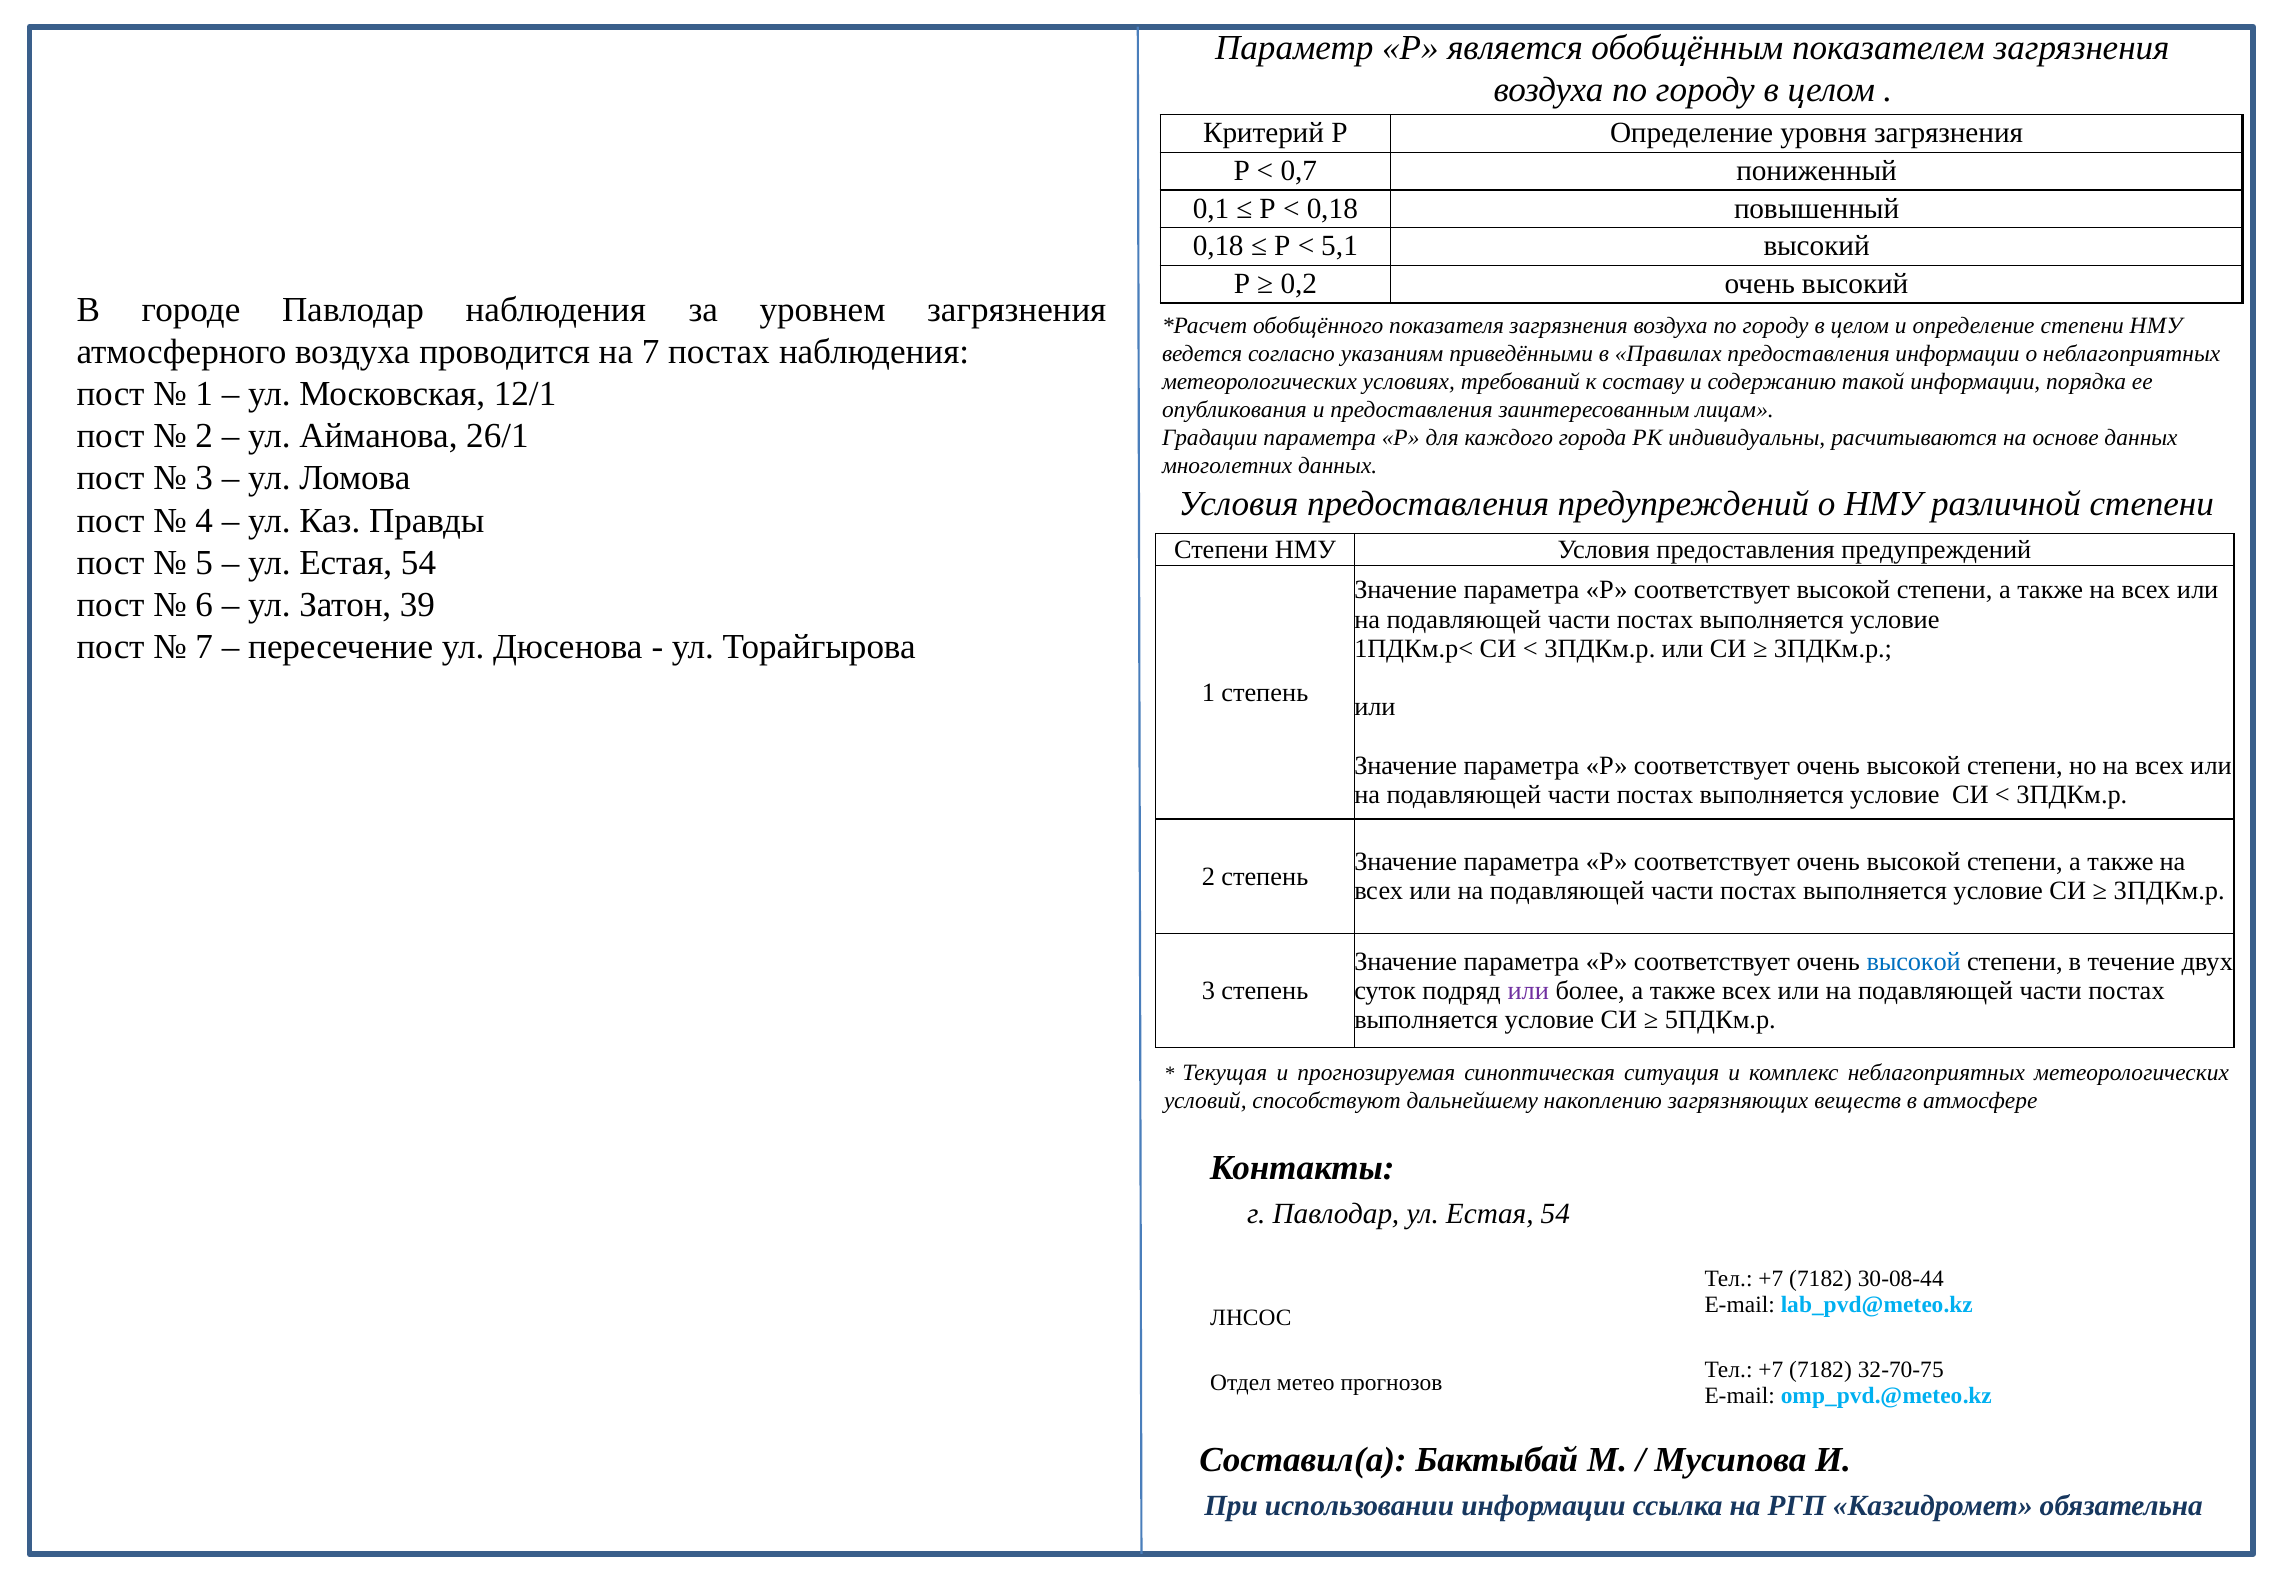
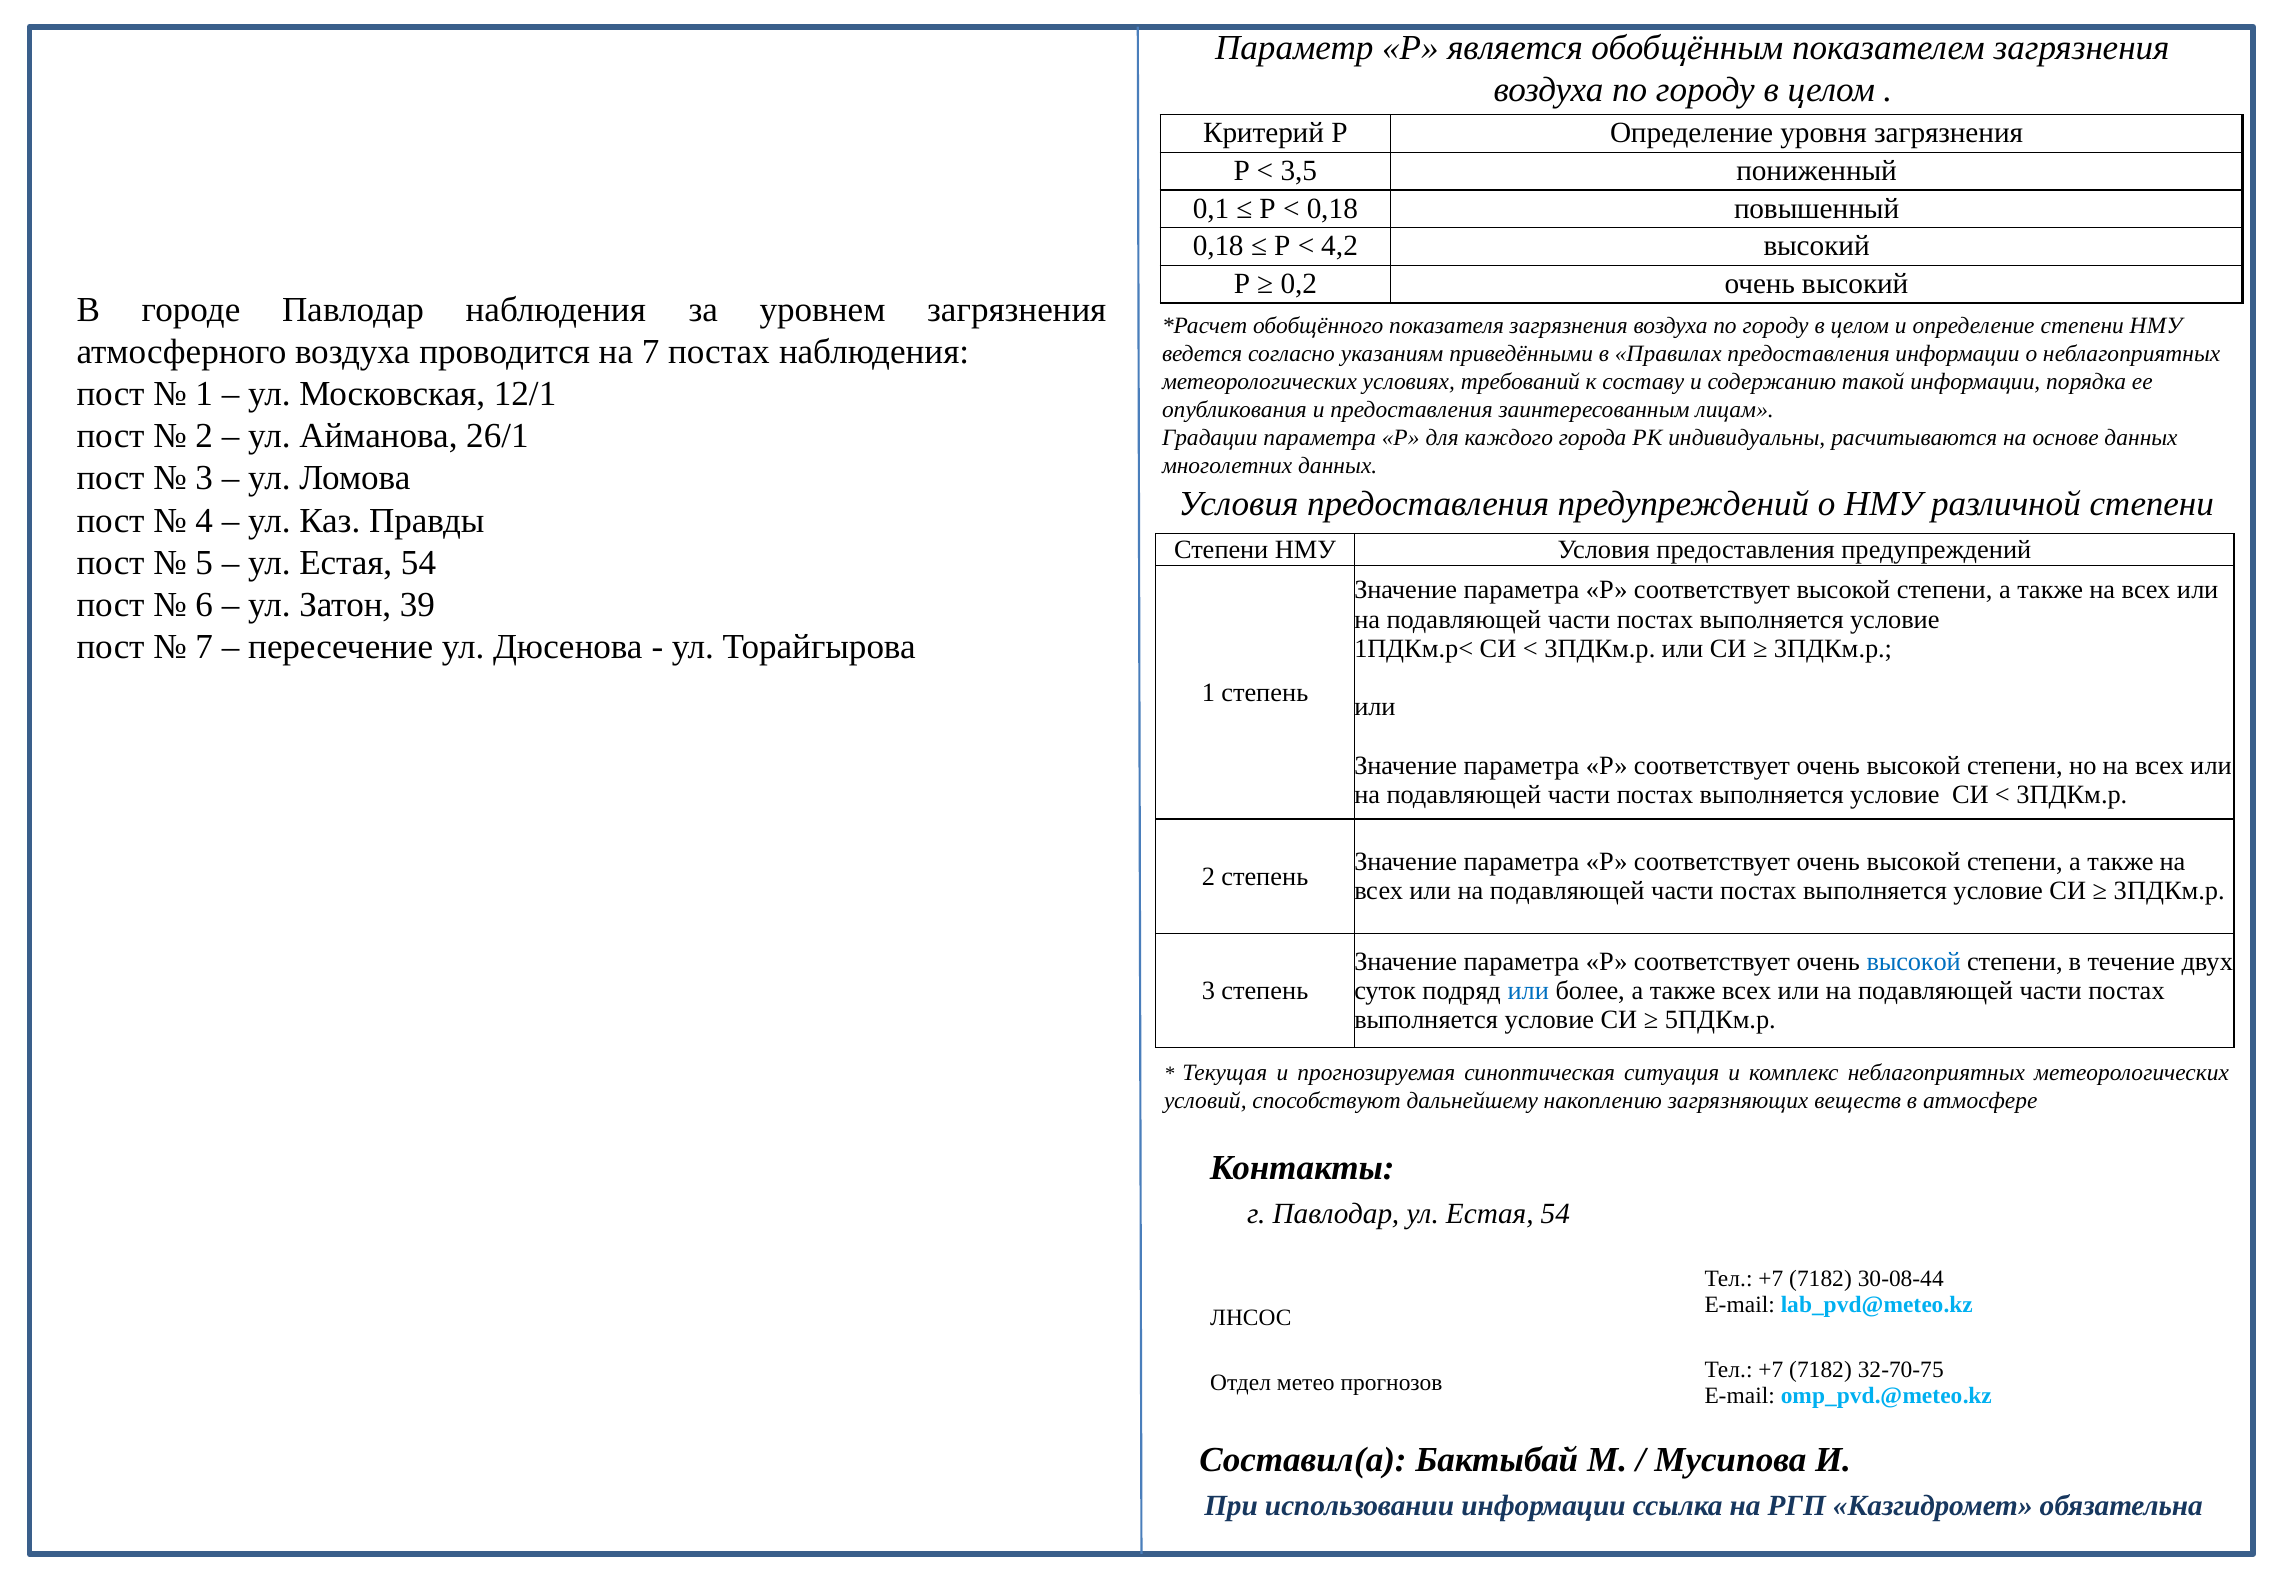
0,7: 0,7 -> 3,5
5,1: 5,1 -> 4,2
или at (1528, 990) colour: purple -> blue
